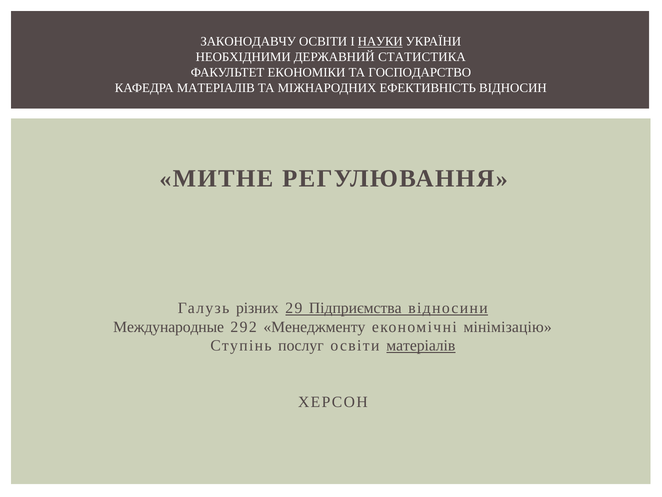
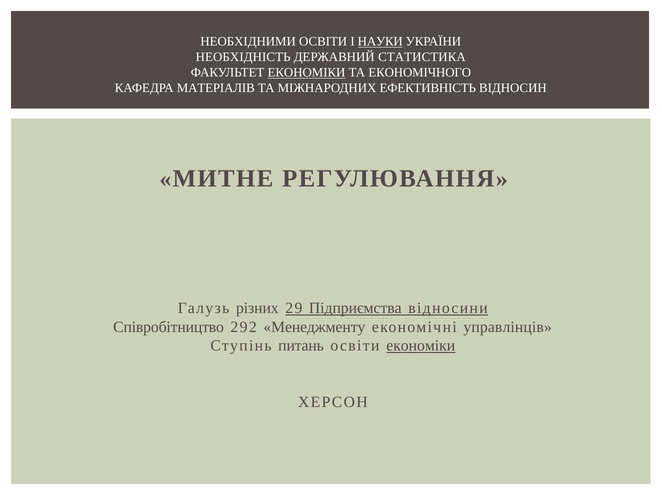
ЗАКОНОДАВЧУ: ЗАКОНОДАВЧУ -> НЕОБХІДНИМИ
НЕОБХІДНИМИ: НЕОБХІДНИМИ -> НЕОБХІДНІСТЬ
ЕКОНОМІКИ at (306, 73) underline: none -> present
ГОСПОДАРСТВО: ГОСПОДАРСТВО -> ЕКОНОМІЧНОГО
Международные: Международные -> Співробітництво
мінімізацію: мінімізацію -> управлінців
послуг: послуг -> питань
освіти матеріалів: матеріалів -> економіки
